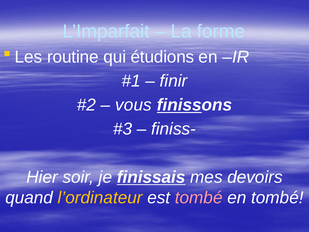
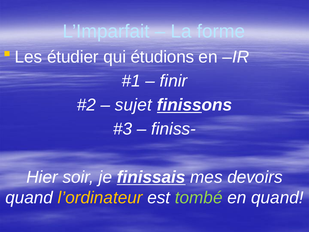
routine: routine -> étudier
vous: vous -> sujet
tombé at (199, 198) colour: pink -> light green
en tombé: tombé -> quand
